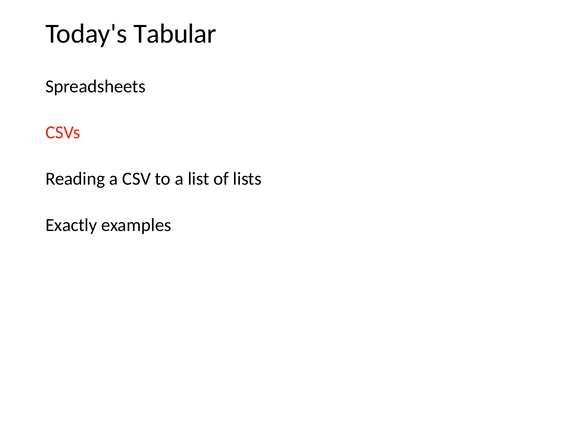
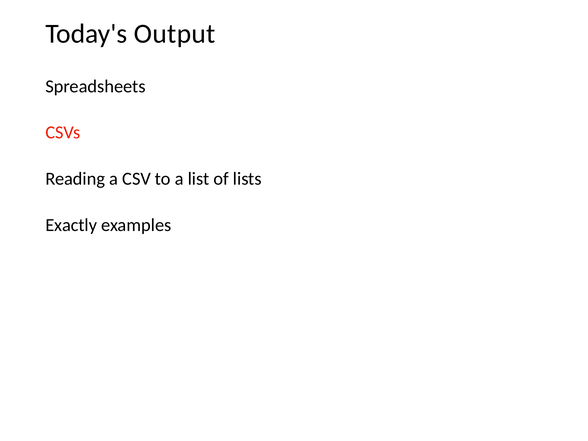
Tabular: Tabular -> Output
